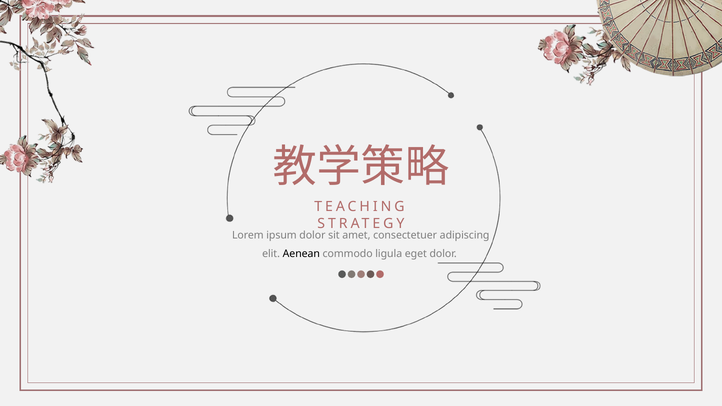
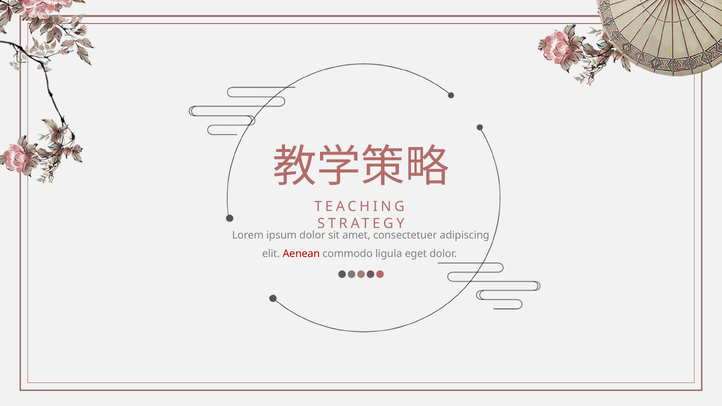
Aenean colour: black -> red
